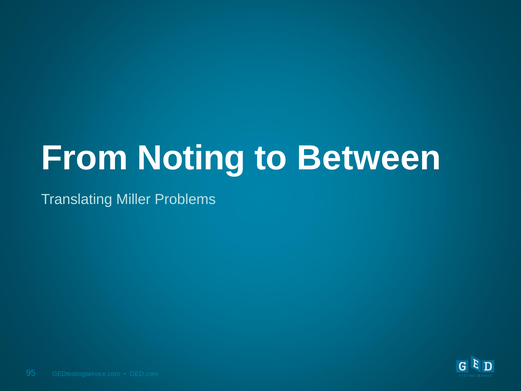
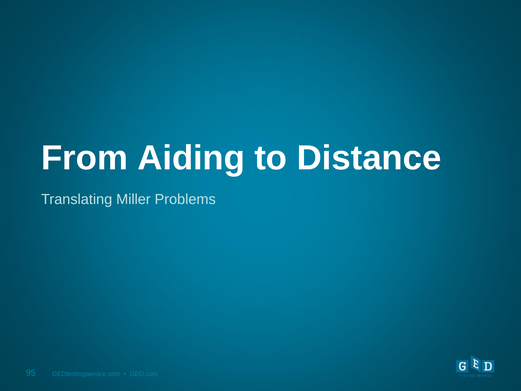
Noting: Noting -> Aiding
Between: Between -> Distance
